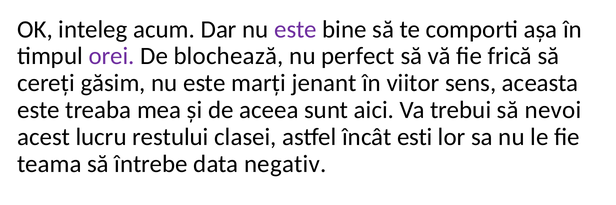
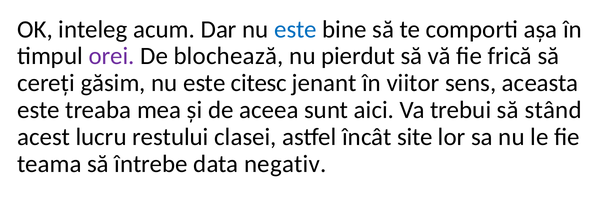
este at (295, 29) colour: purple -> blue
perfect: perfect -> pierdut
marți: marți -> citesc
nevoi: nevoi -> stând
esti: esti -> site
